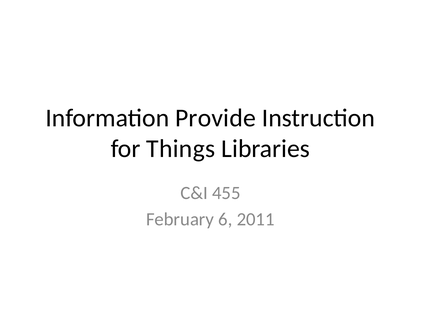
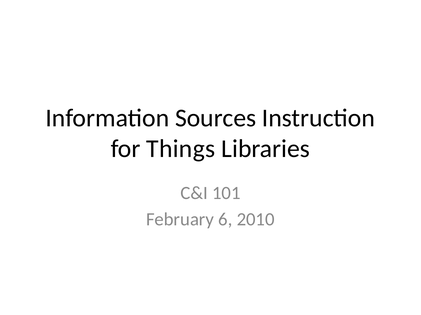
Provide: Provide -> Sources
455: 455 -> 101
2011: 2011 -> 2010
